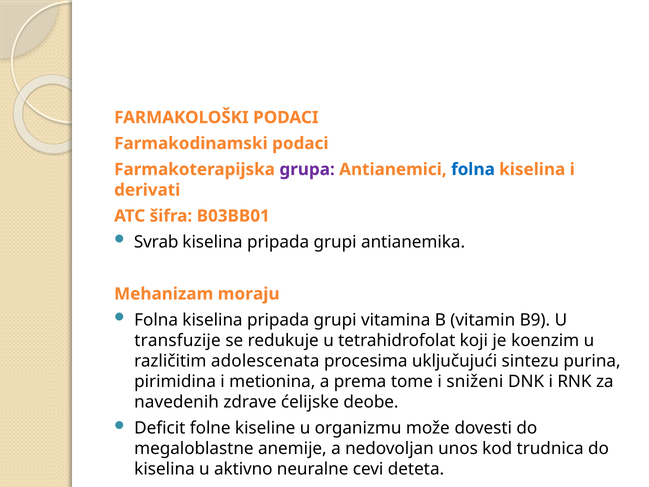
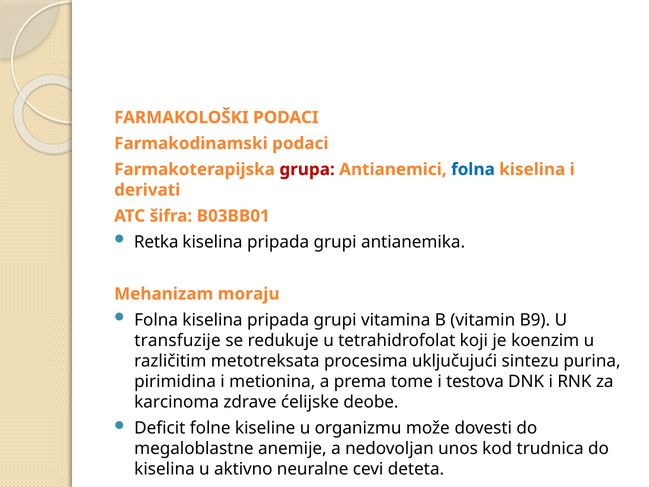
grupa colour: purple -> red
Svrab: Svrab -> Retka
adolescenata: adolescenata -> metotreksata
sniženi: sniženi -> testova
navedenih: navedenih -> karcinoma
